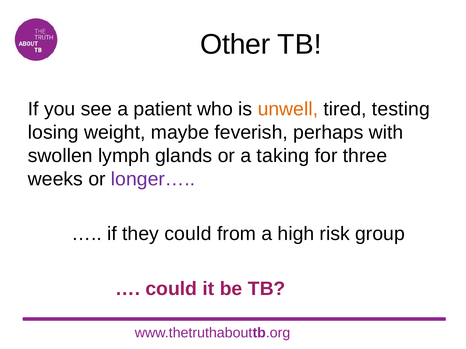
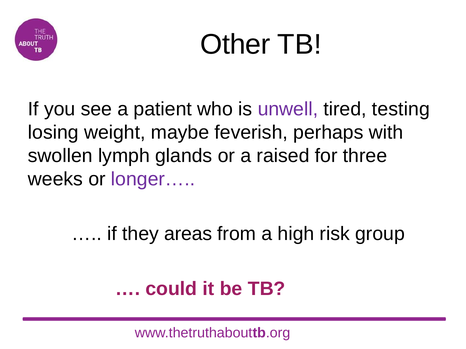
unwell colour: orange -> purple
taking: taking -> raised
they could: could -> areas
